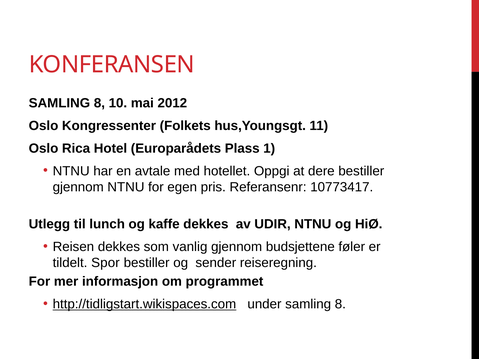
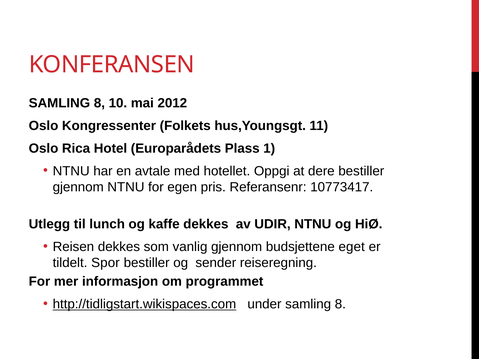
føler: føler -> eget
